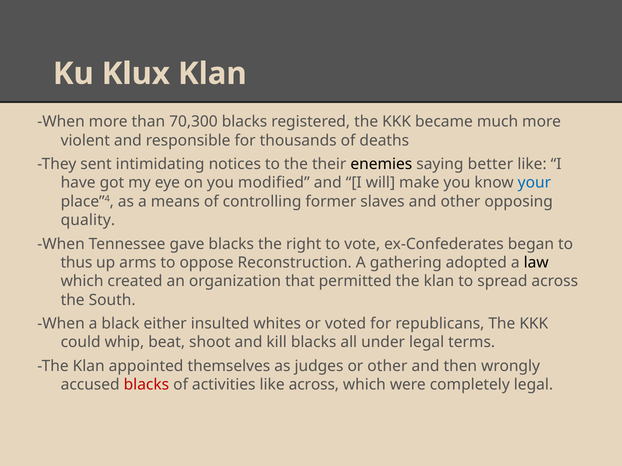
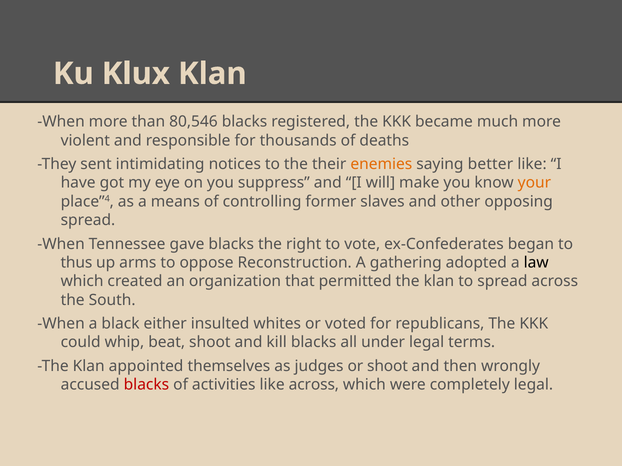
70,300: 70,300 -> 80,546
enemies colour: black -> orange
modified: modified -> suppress
your colour: blue -> orange
quality at (88, 220): quality -> spread
or other: other -> shoot
